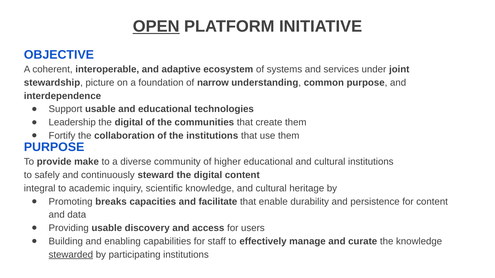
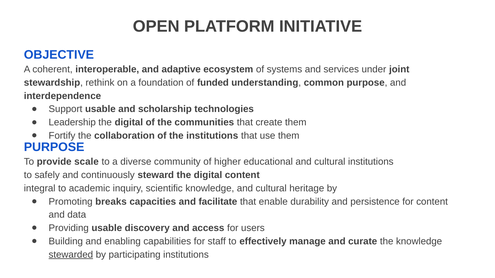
OPEN underline: present -> none
picture: picture -> rethink
narrow: narrow -> funded
and educational: educational -> scholarship
make: make -> scale
